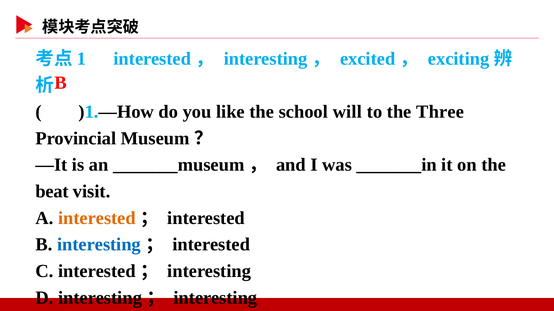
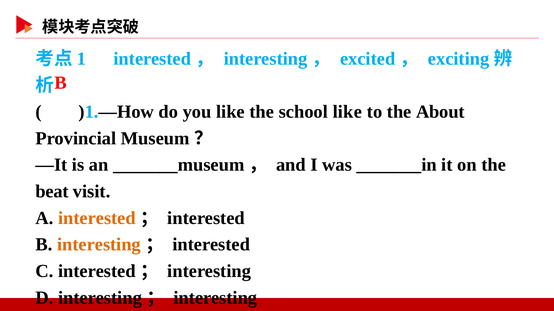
school will: will -> like
Three: Three -> About
interesting at (99, 245) colour: blue -> orange
